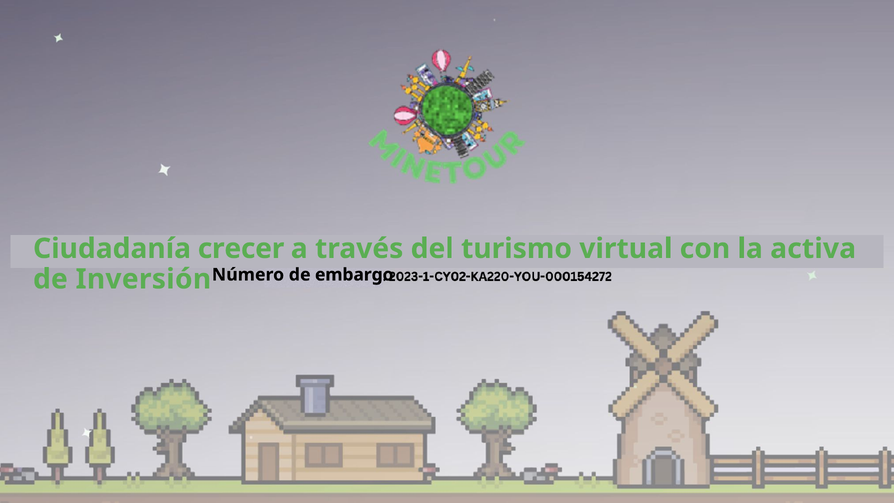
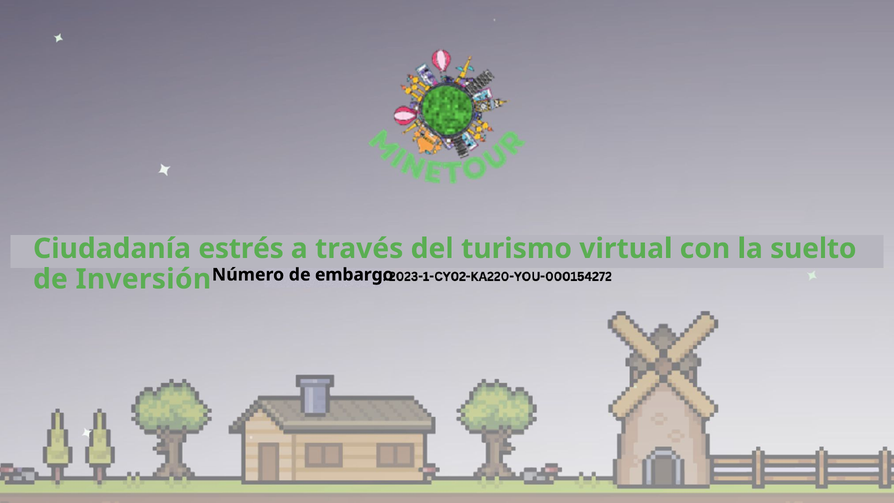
crecer: crecer -> estrés
activa: activa -> suelto
